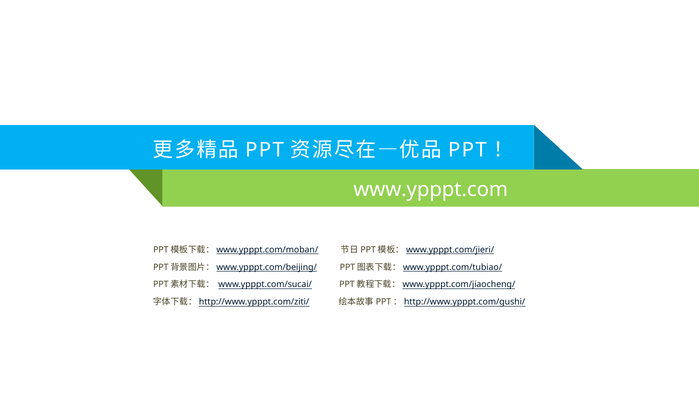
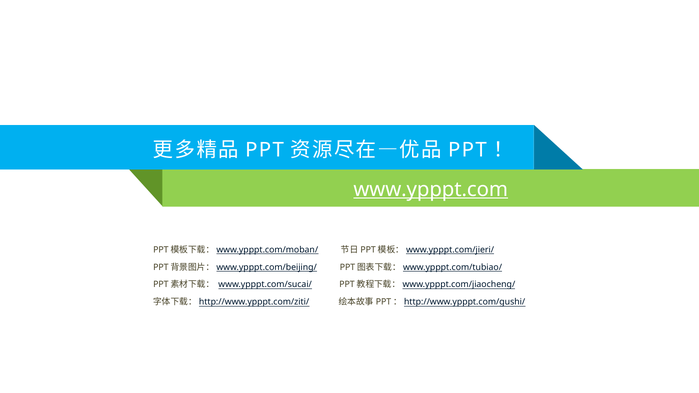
www.ypppt.com underline: none -> present
